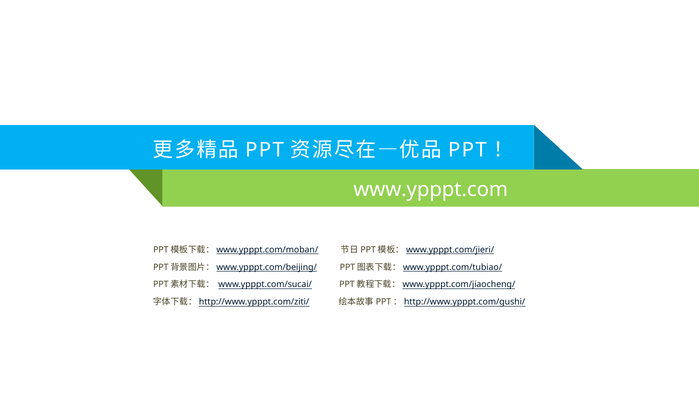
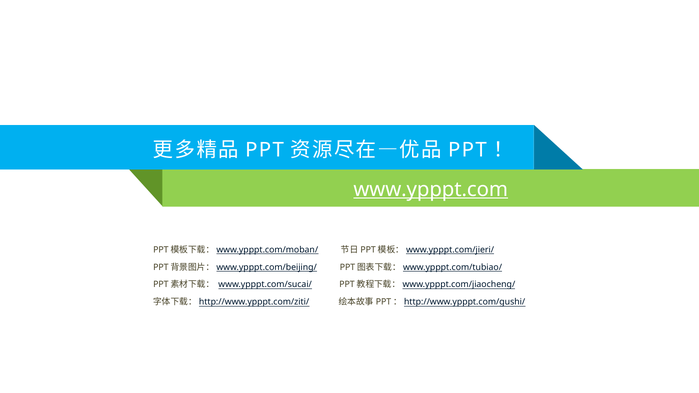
www.ypppt.com underline: none -> present
